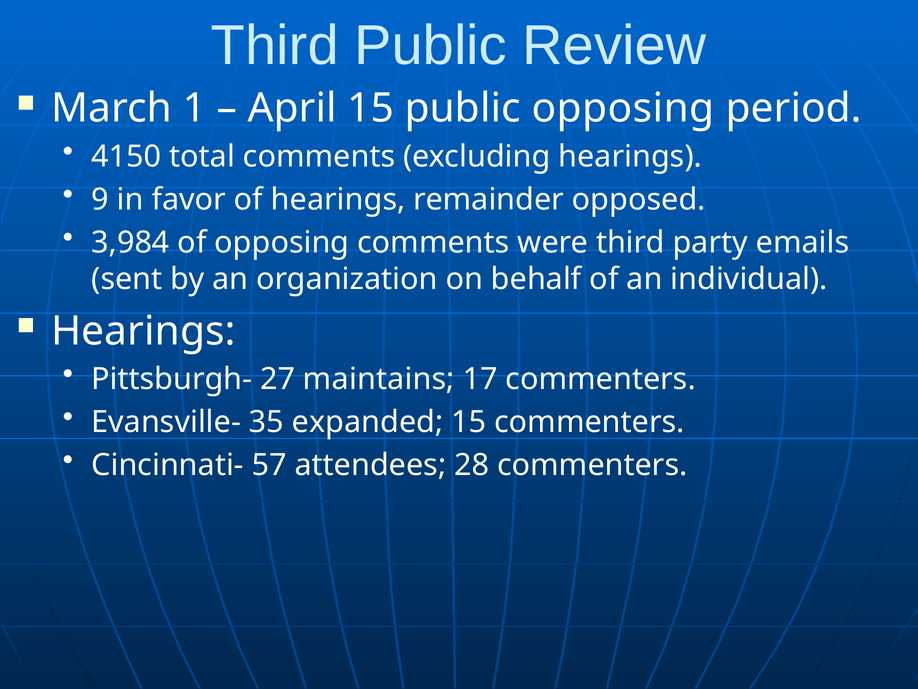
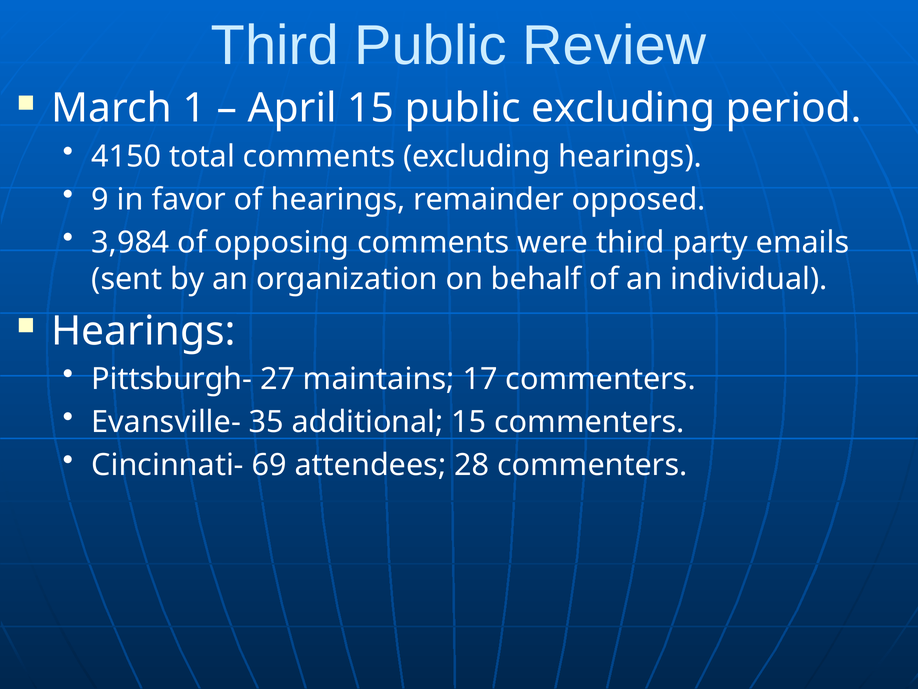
public opposing: opposing -> excluding
expanded: expanded -> additional
57: 57 -> 69
